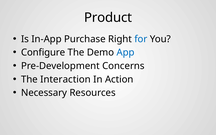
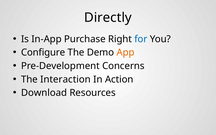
Product: Product -> Directly
App colour: blue -> orange
Necessary: Necessary -> Download
